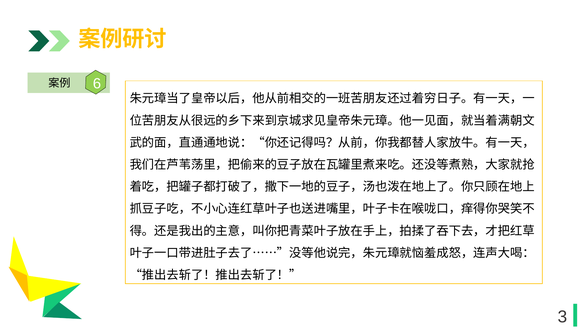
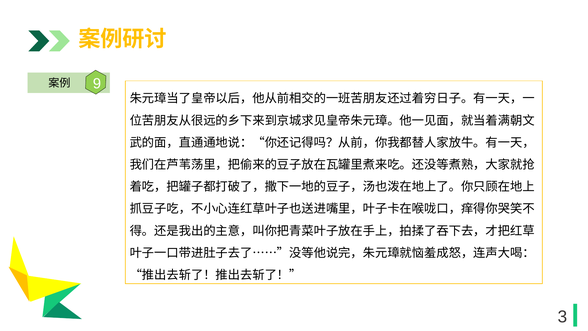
6: 6 -> 9
